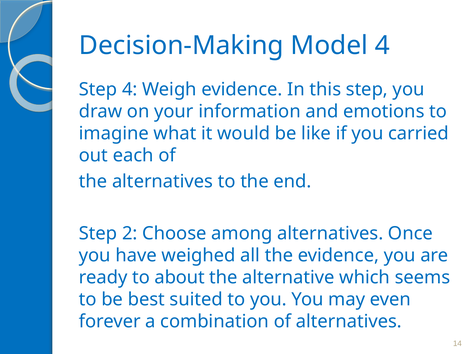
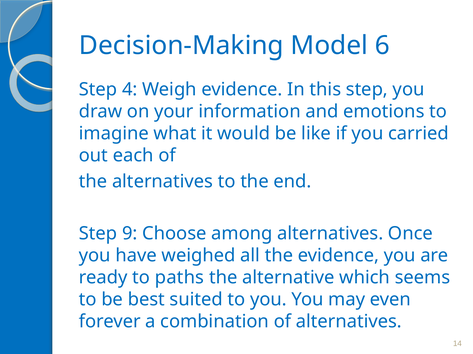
Model 4: 4 -> 6
2: 2 -> 9
about: about -> paths
